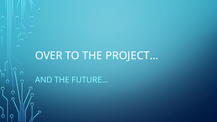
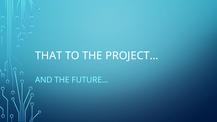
OVER: OVER -> THAT
